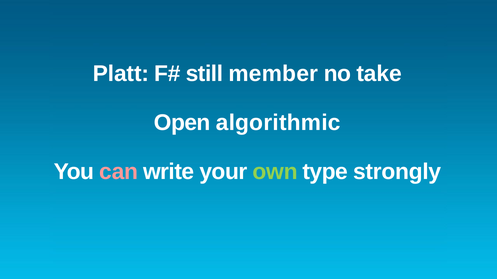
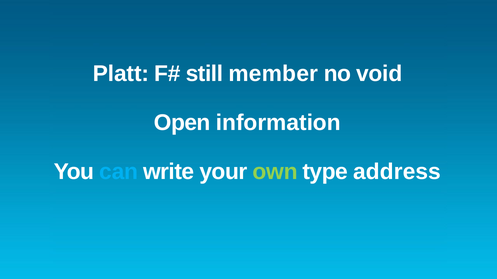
take: take -> void
algorithmic: algorithmic -> information
can colour: pink -> light blue
strongly: strongly -> address
